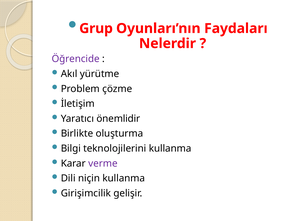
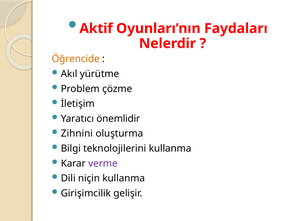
Grup: Grup -> Aktif
Öğrencide colour: purple -> orange
Birlikte: Birlikte -> Zihnini
